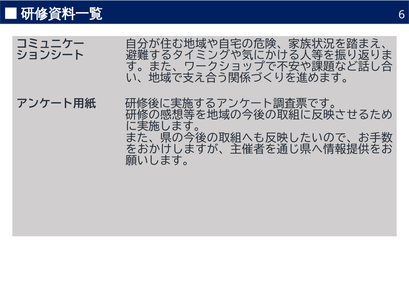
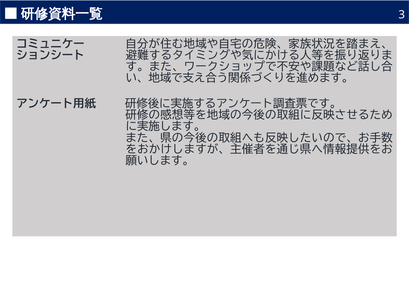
6: 6 -> 3
